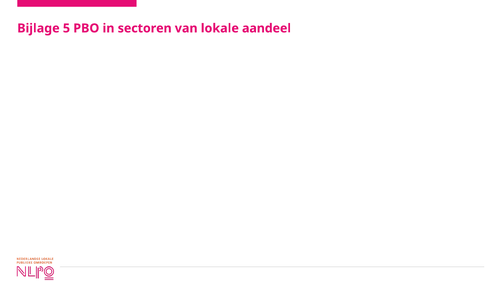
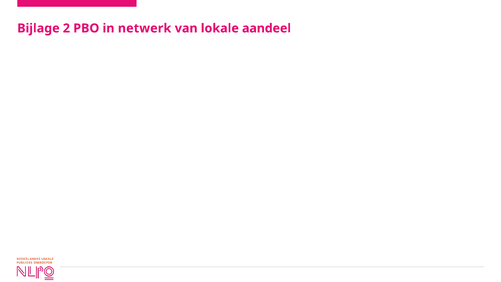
5: 5 -> 2
sectoren: sectoren -> netwerk
